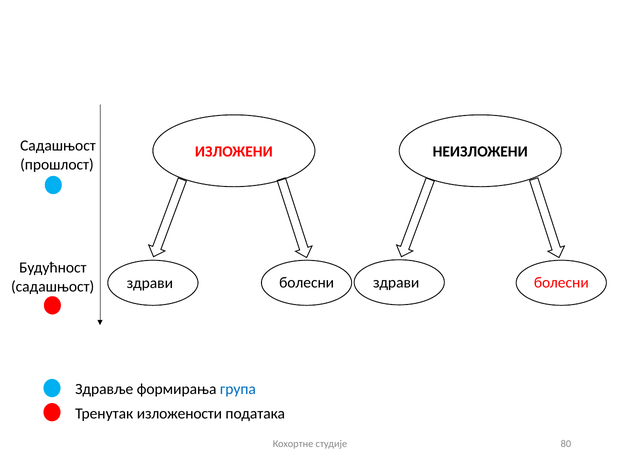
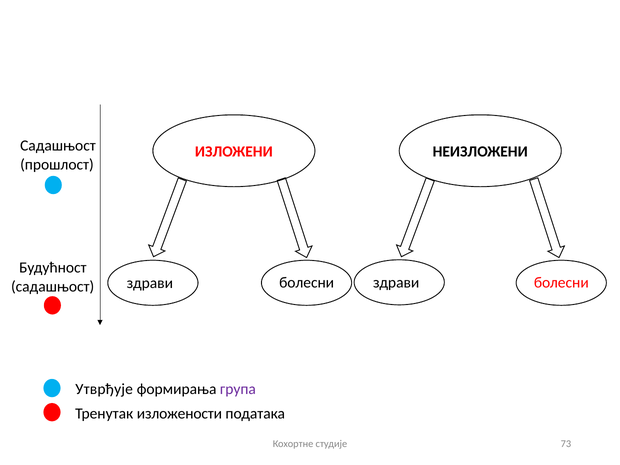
Здравље: Здравље -> Утврђује
група colour: blue -> purple
80: 80 -> 73
